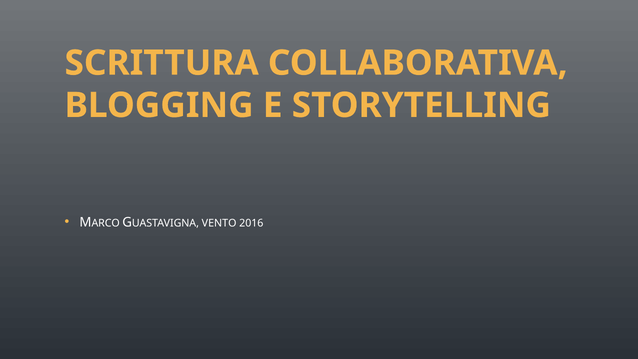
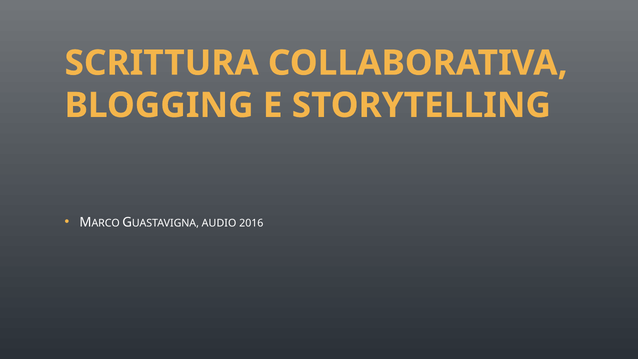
VENTO: VENTO -> AUDIO
